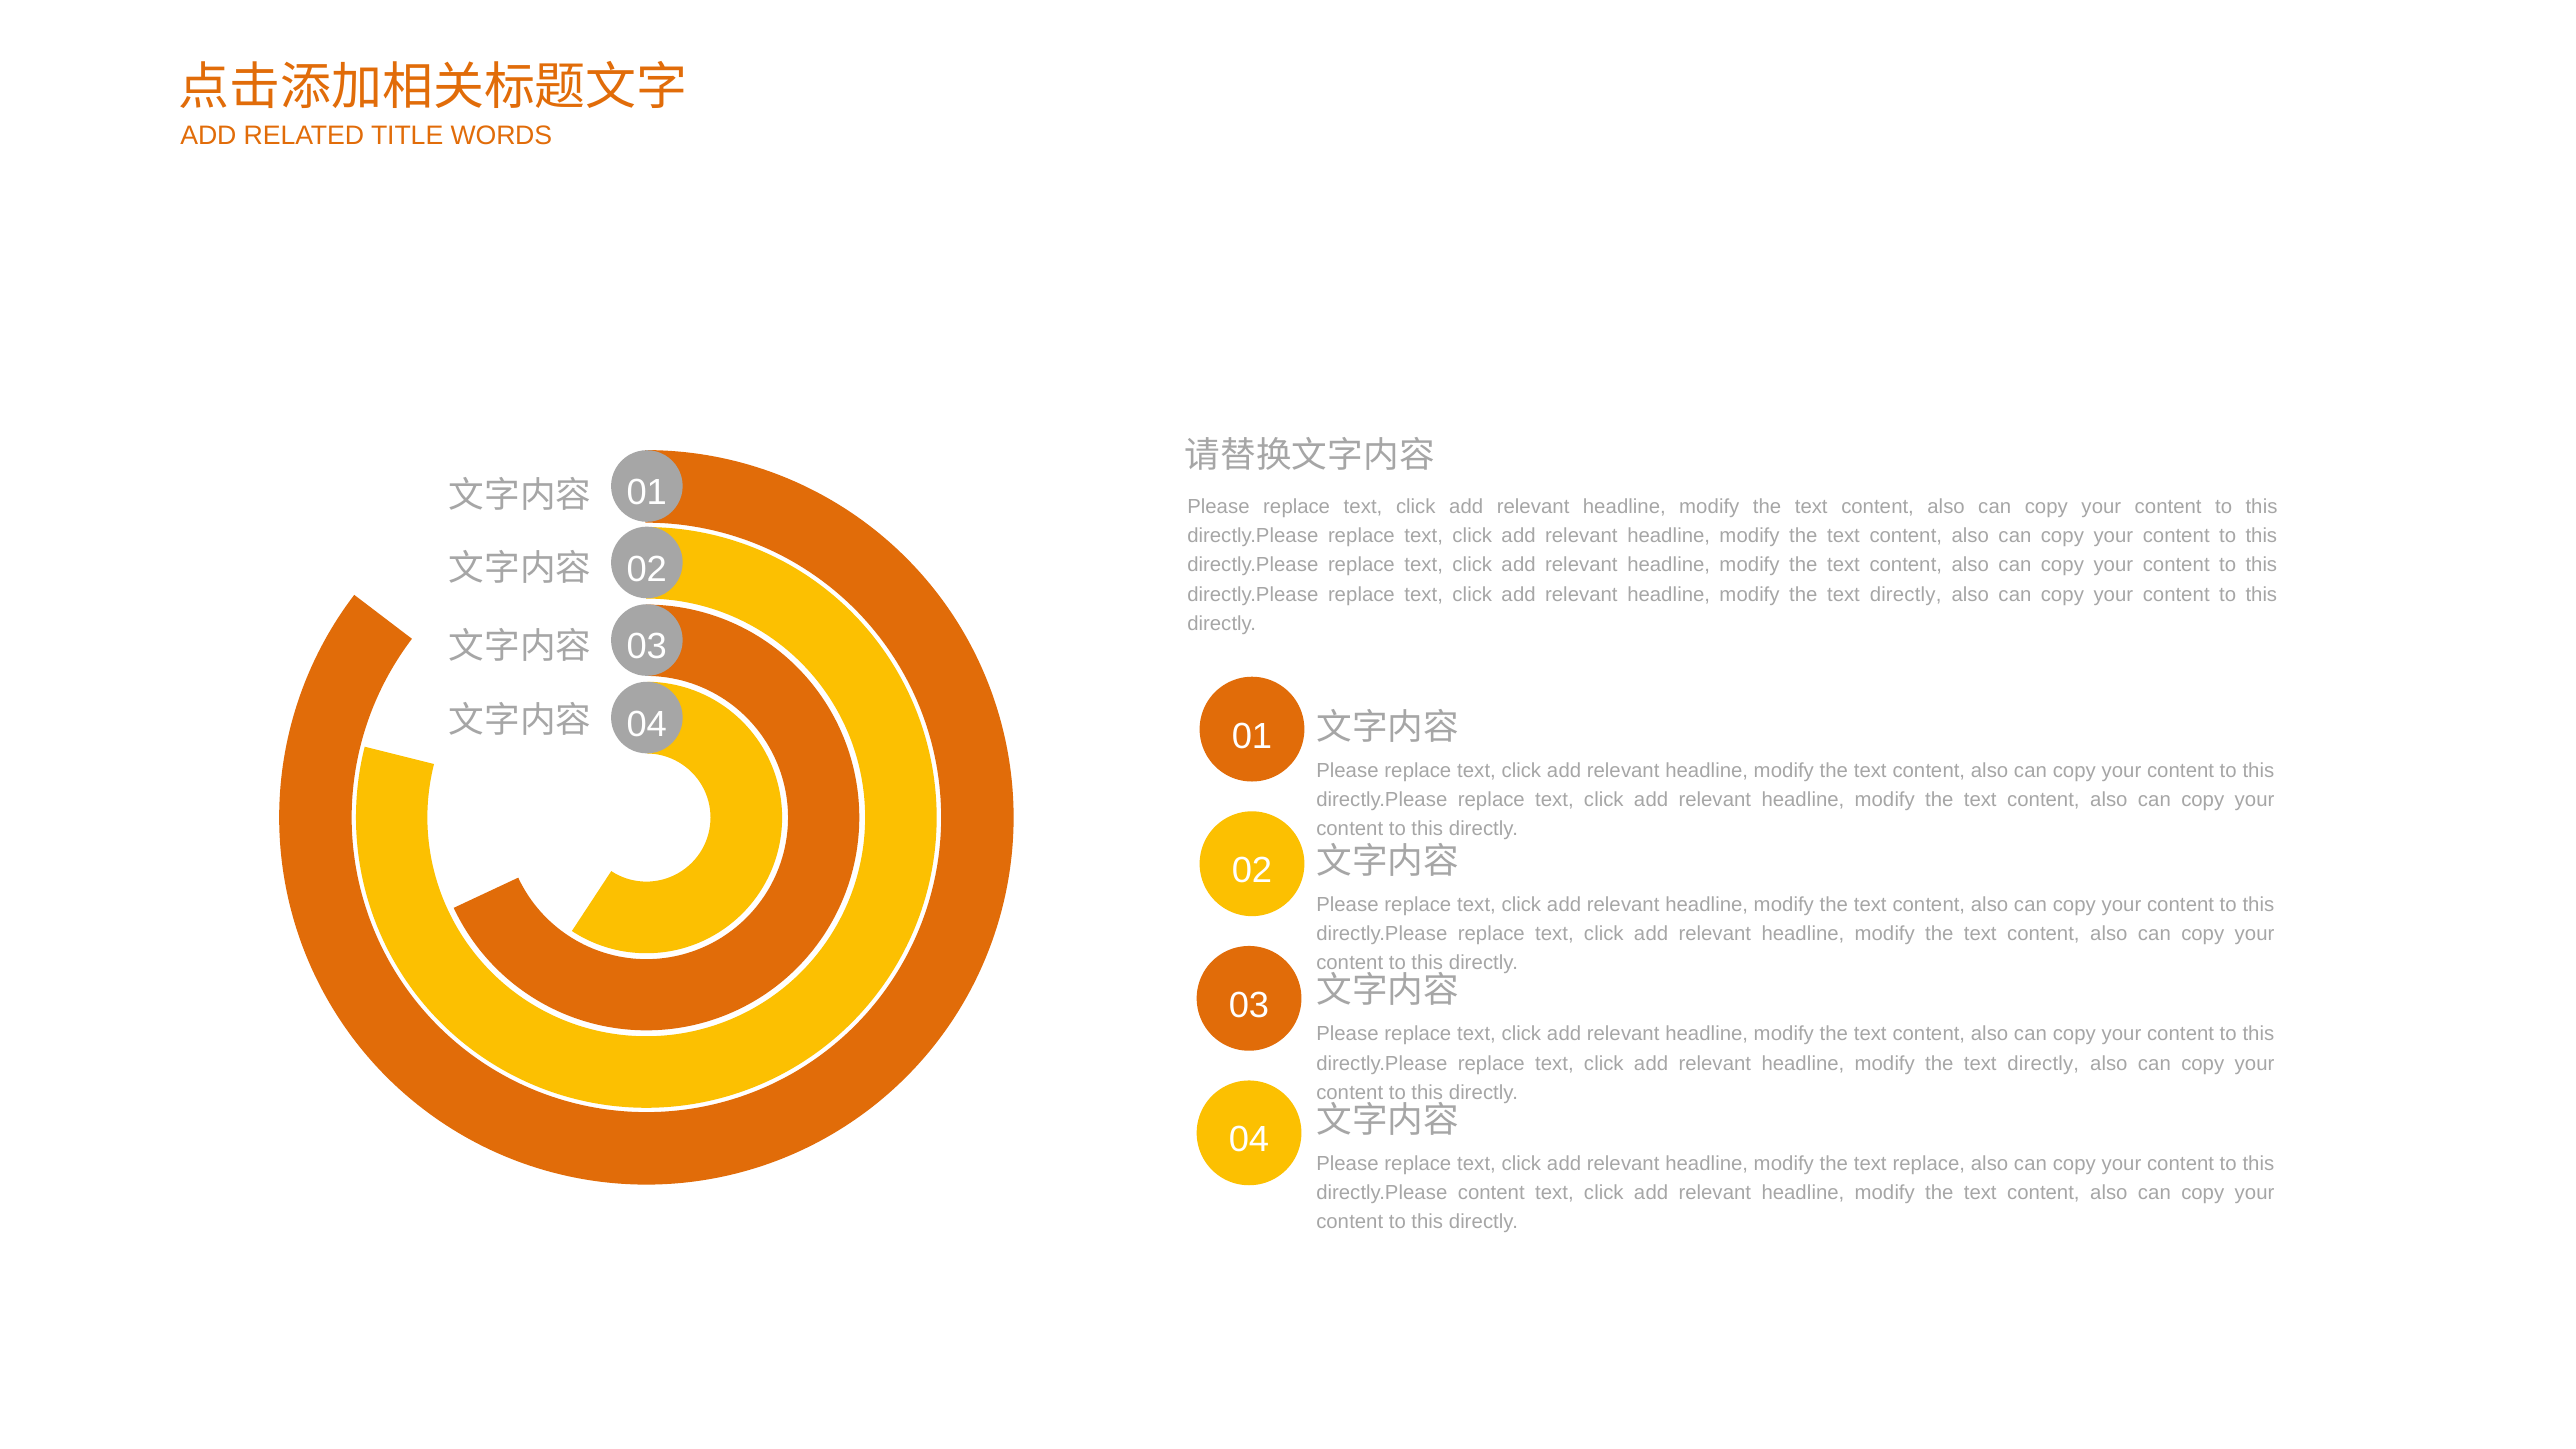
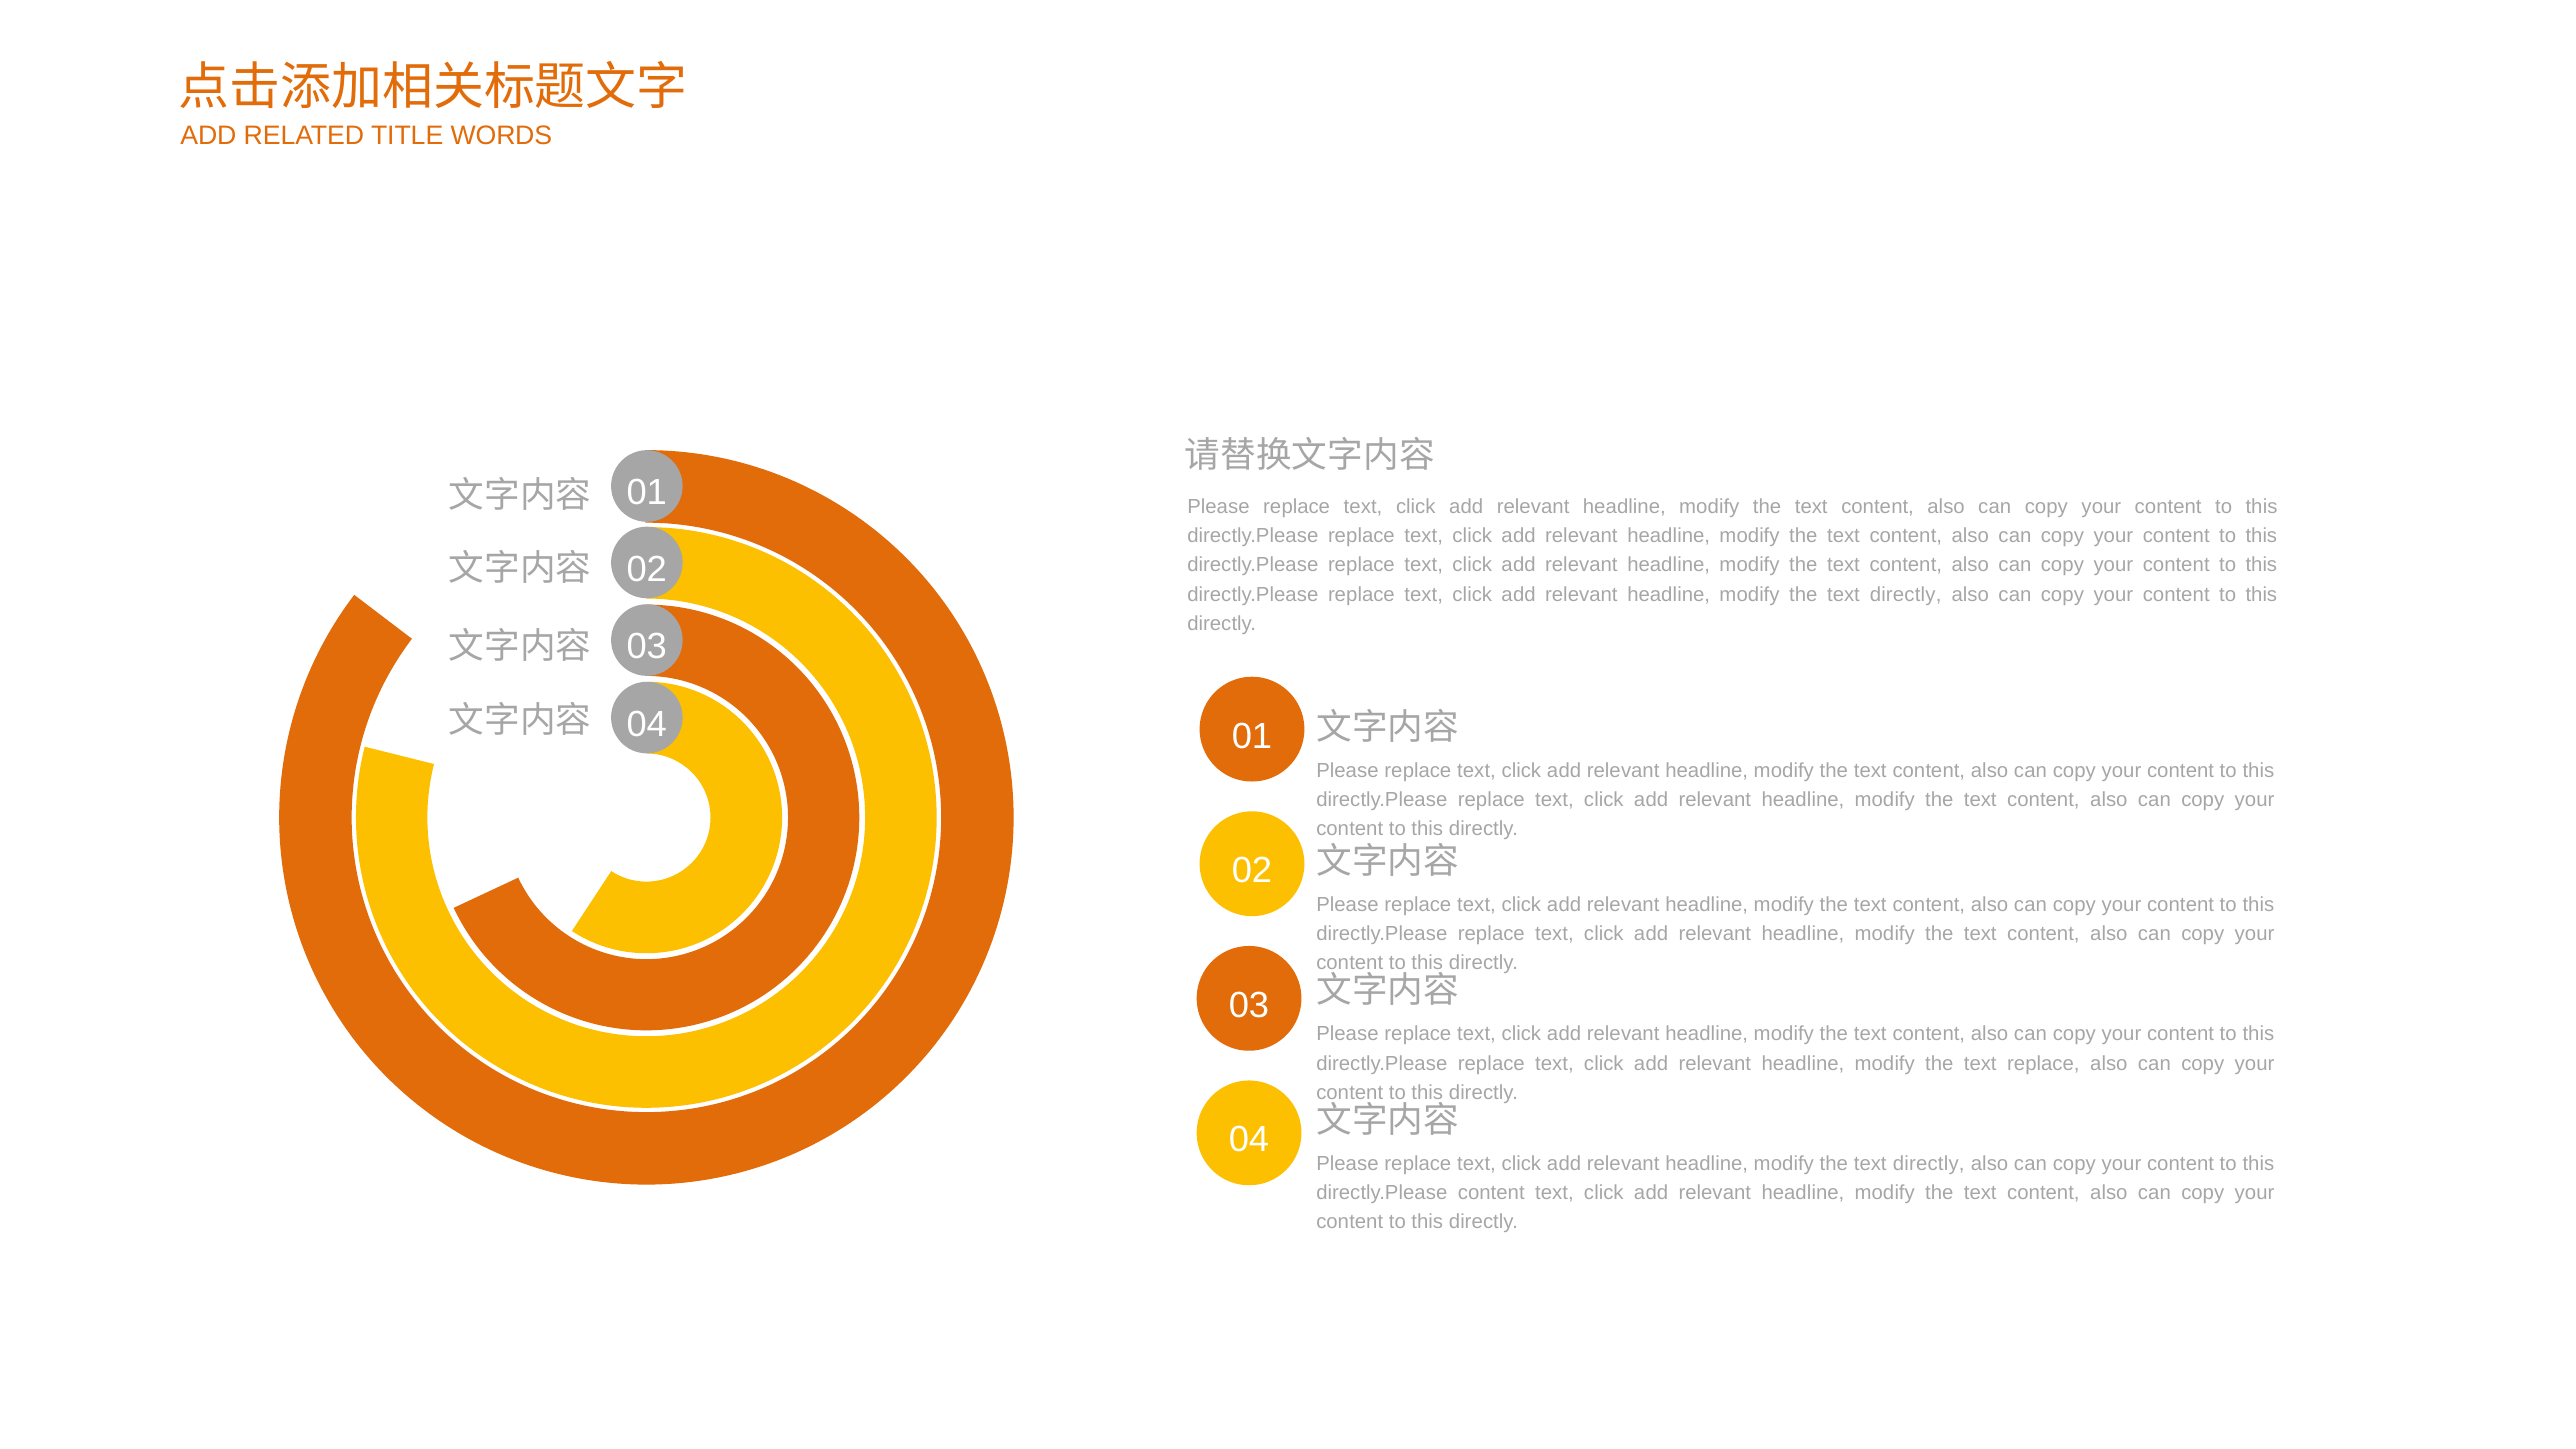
directly at (2043, 1063): directly -> replace
replace at (1929, 1164): replace -> directly
